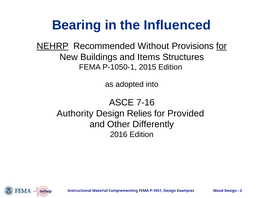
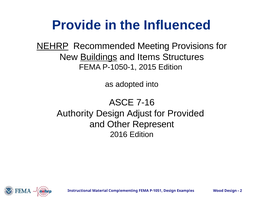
Bearing: Bearing -> Provide
Without: Without -> Meeting
for at (221, 46) underline: present -> none
Buildings underline: none -> present
Relies: Relies -> Adjust
Differently: Differently -> Represent
